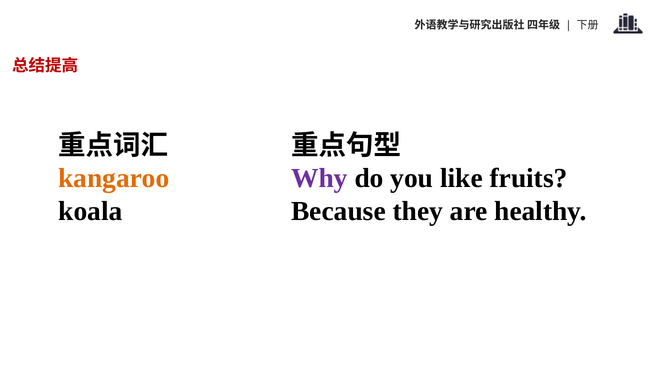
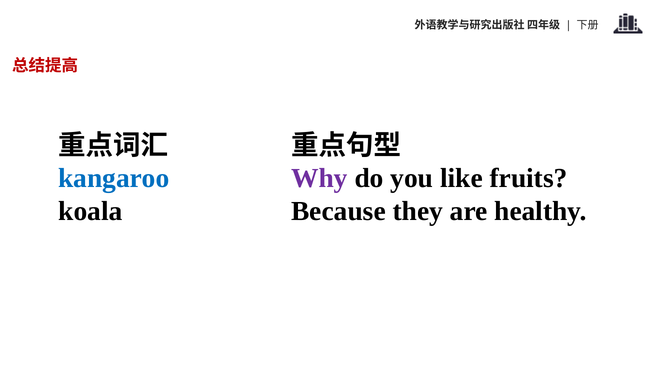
kangaroo colour: orange -> blue
